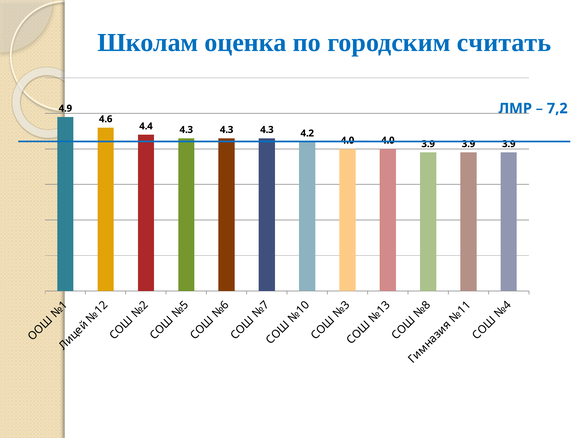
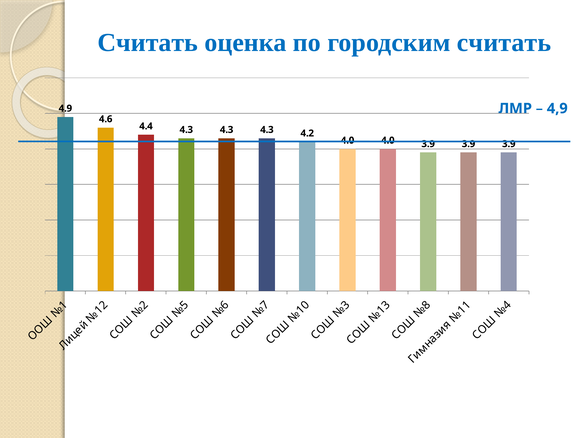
Школам at (148, 42): Школам -> Считать
7,2: 7,2 -> 4,9
